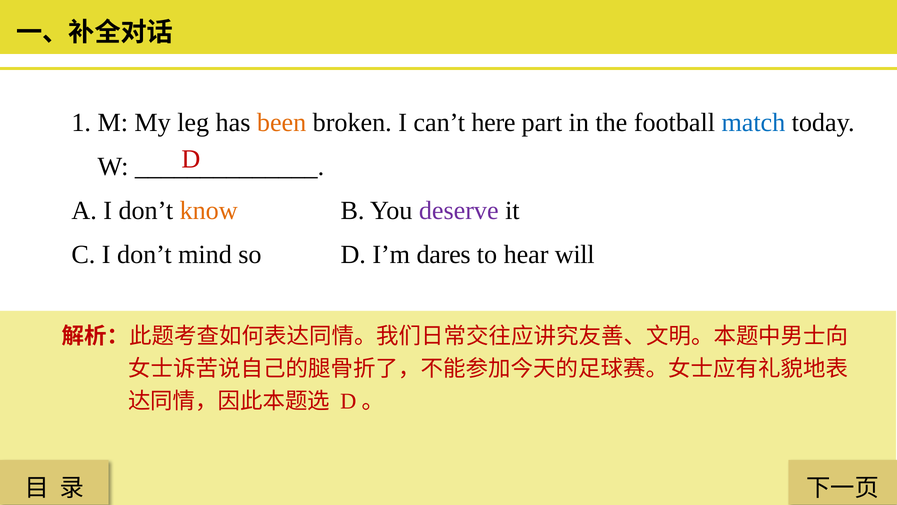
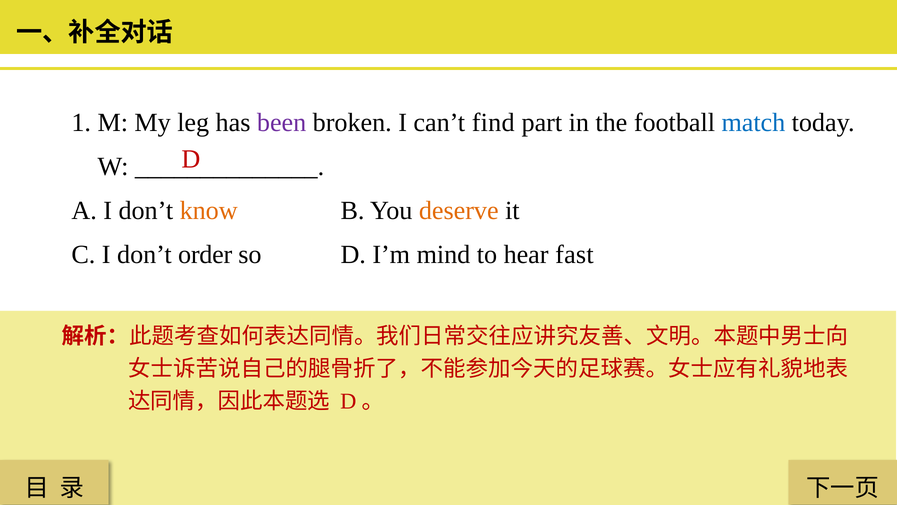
been colour: orange -> purple
here: here -> find
deserve colour: purple -> orange
mind: mind -> order
dares: dares -> mind
will: will -> fast
